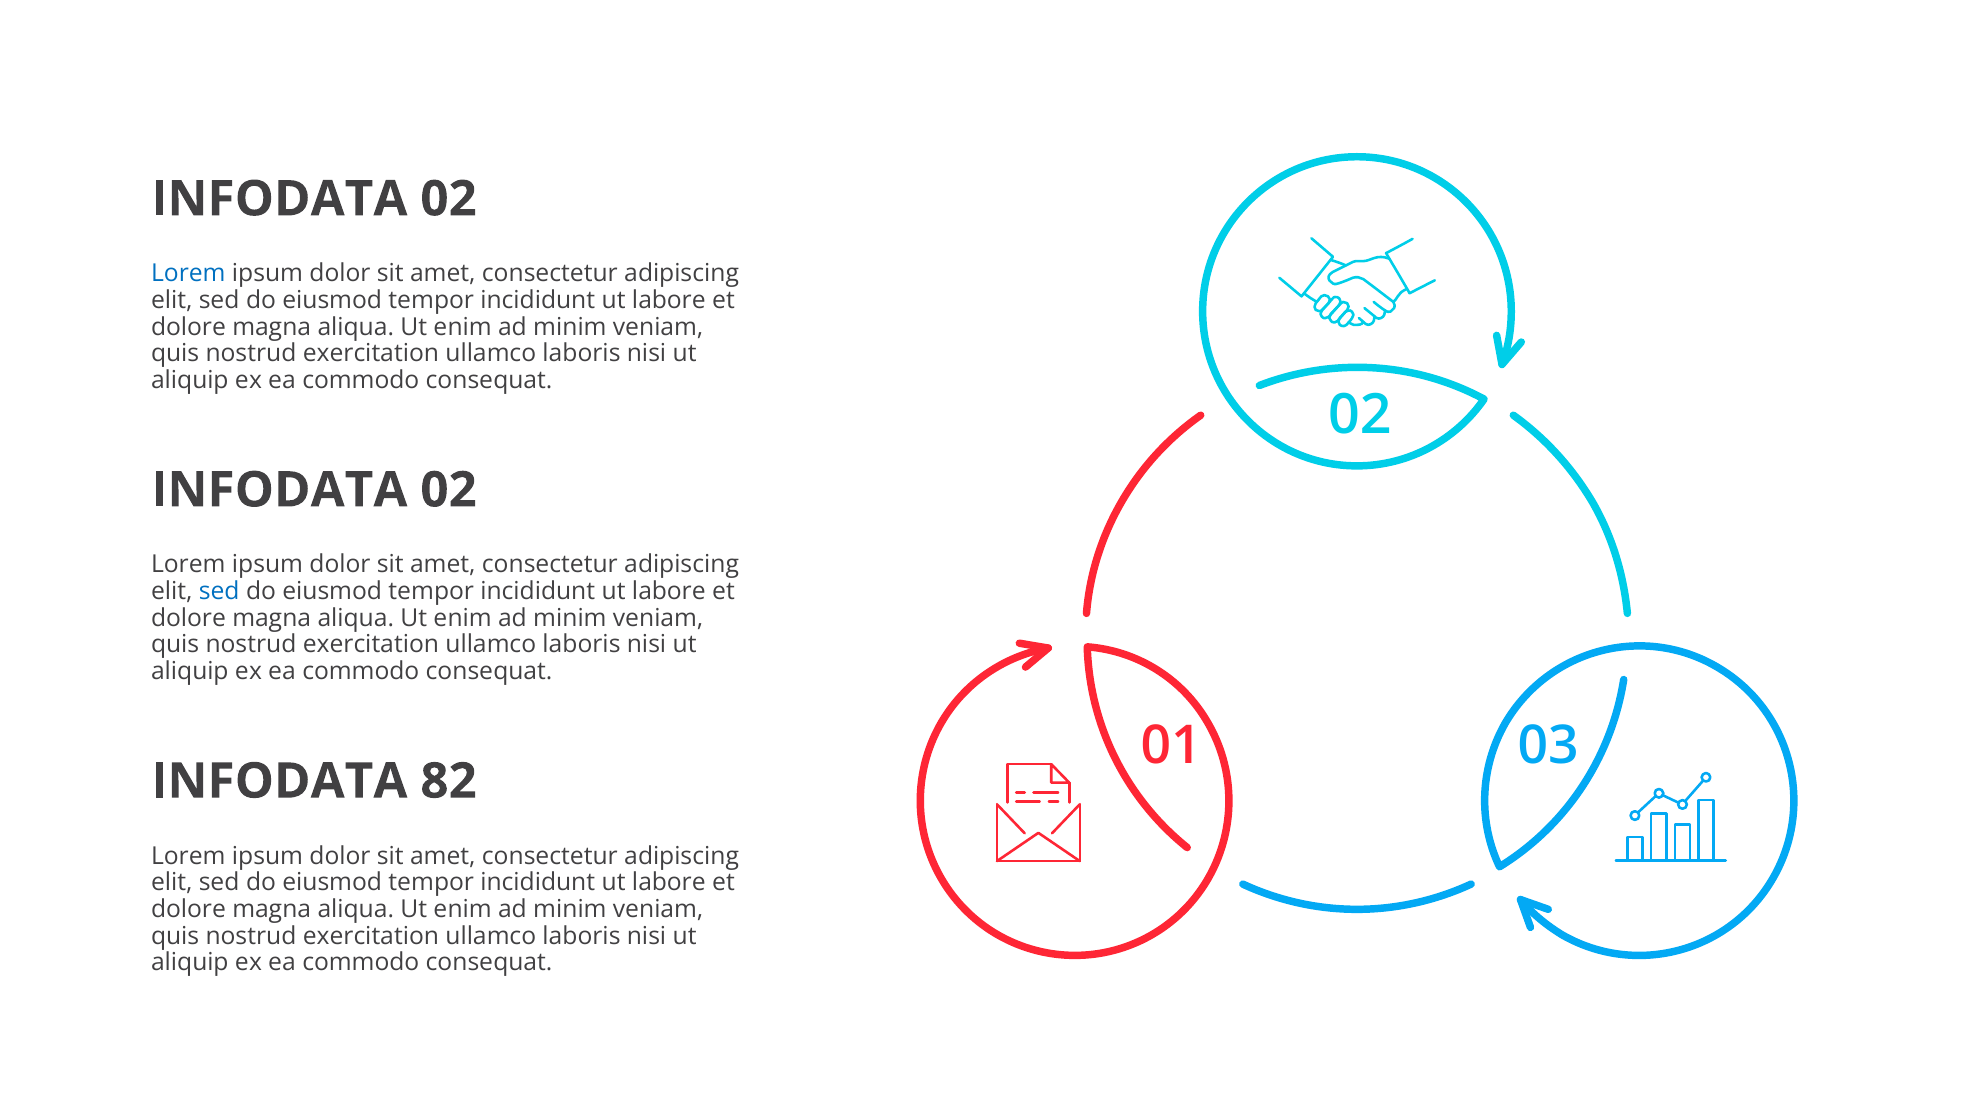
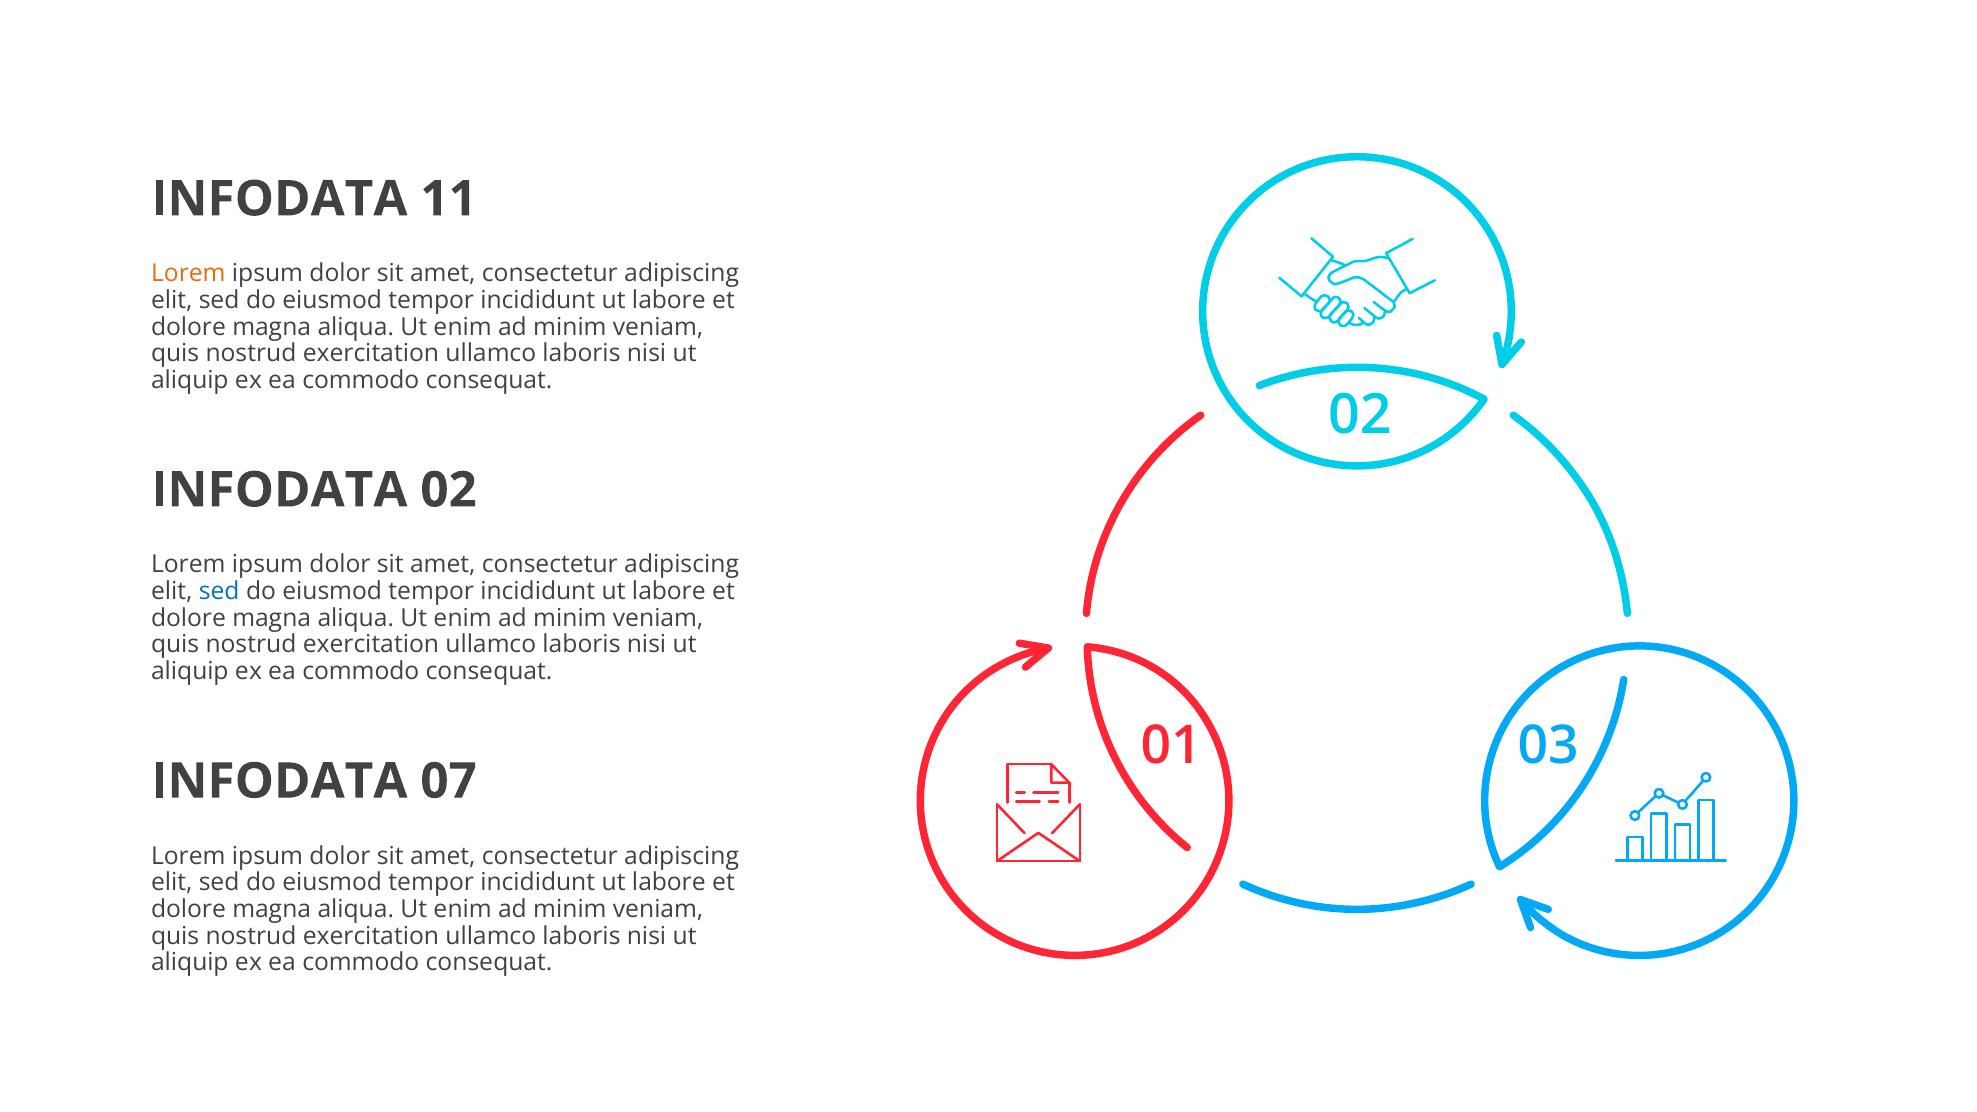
02 at (449, 199): 02 -> 11
Lorem at (188, 274) colour: blue -> orange
82: 82 -> 07
